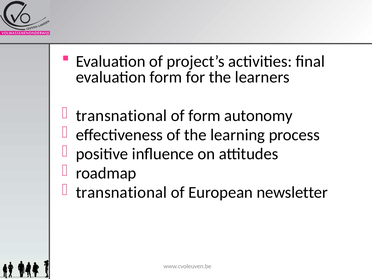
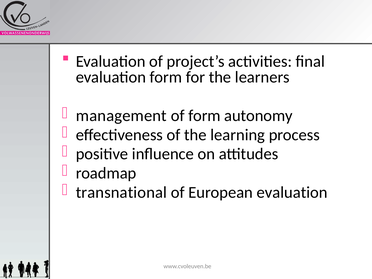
transnational at (121, 116): transnational -> management
European newsletter: newsletter -> evaluation
